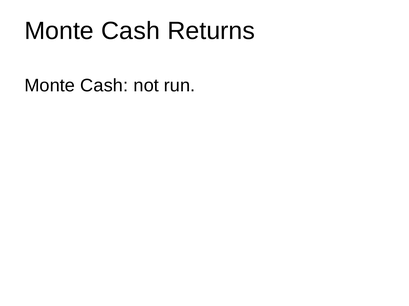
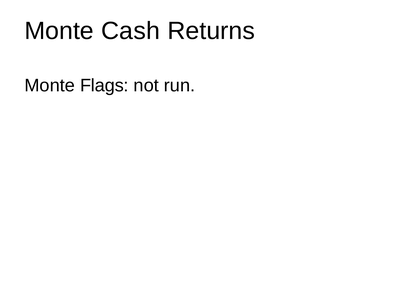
Cash at (104, 86): Cash -> Flags
